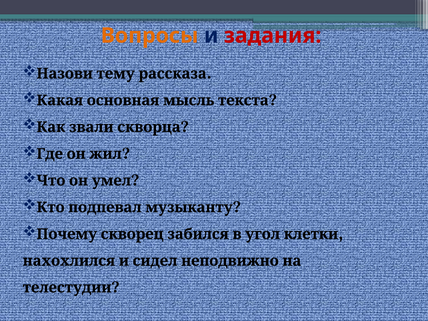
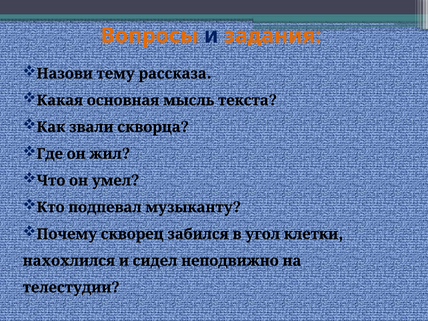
задания colour: red -> orange
